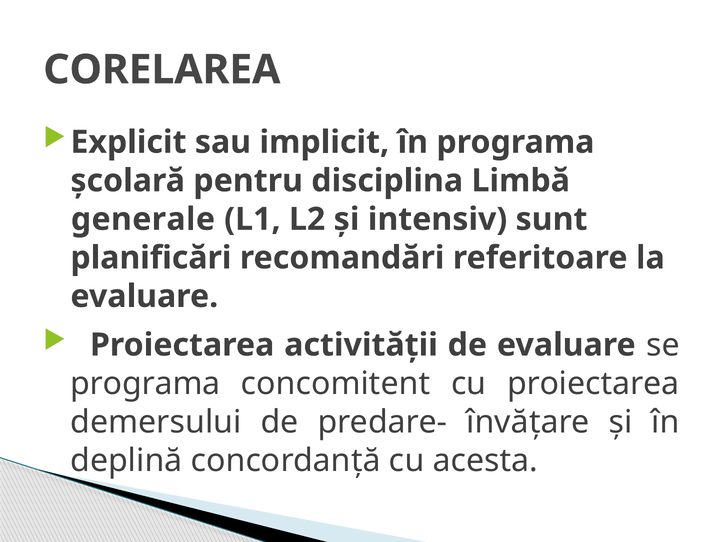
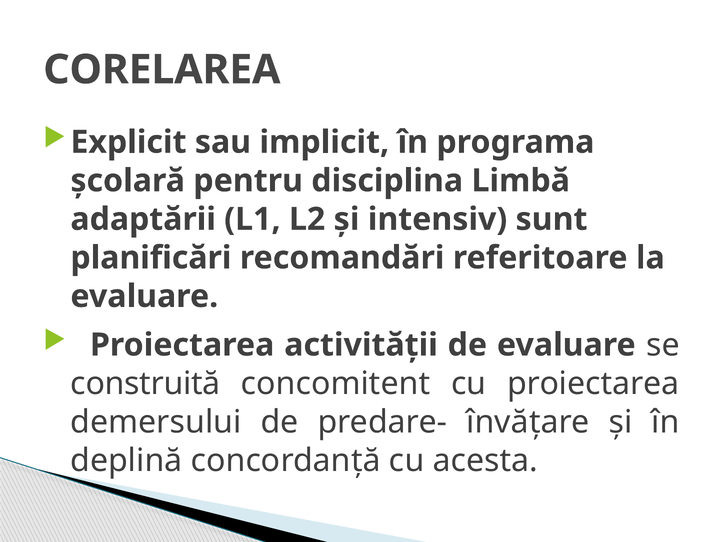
generale: generale -> adaptării
programa at (145, 384): programa -> construită
